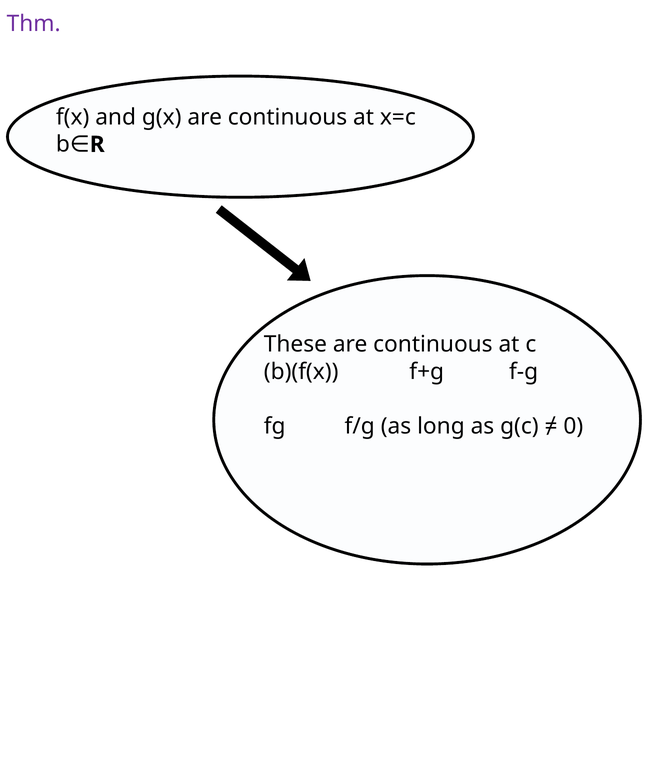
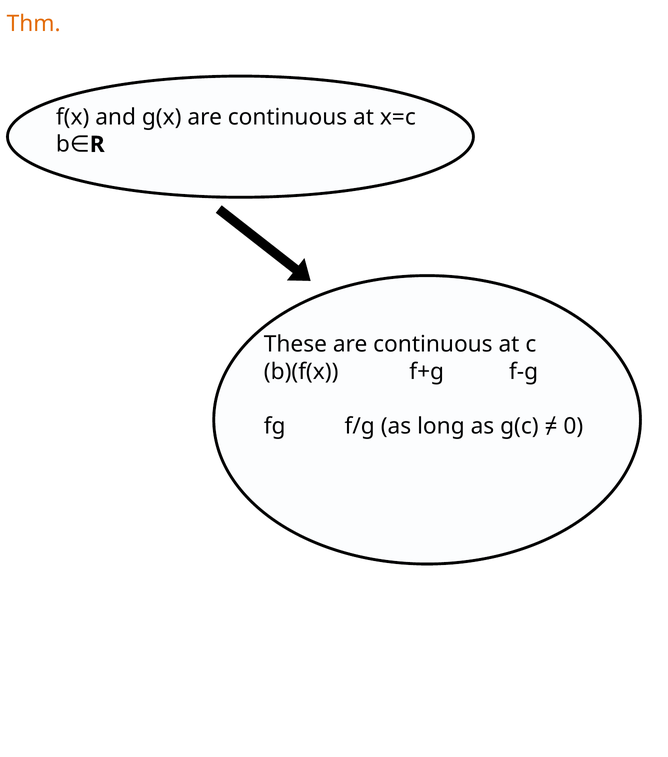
Thm colour: purple -> orange
